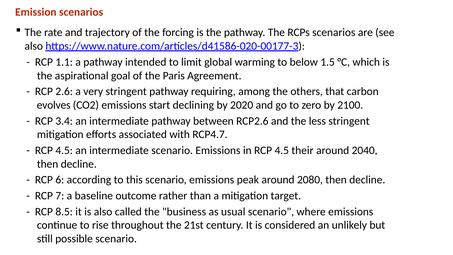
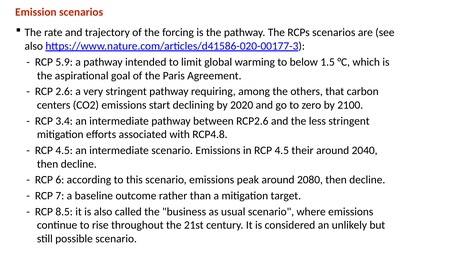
1.1: 1.1 -> 5.9
evolves: evolves -> centers
RCP4.7: RCP4.7 -> RCP4.8
